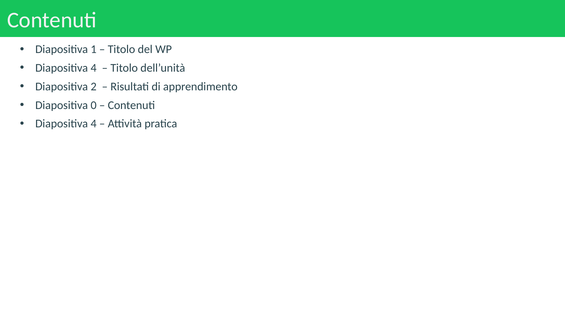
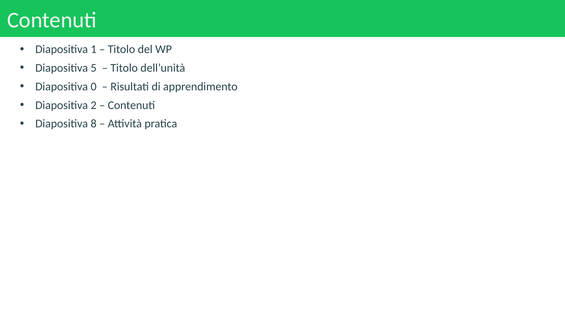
4 at (94, 68): 4 -> 5
2: 2 -> 0
0: 0 -> 2
4 at (94, 124): 4 -> 8
